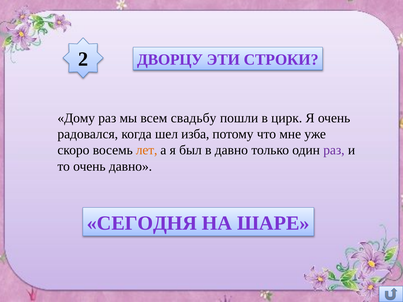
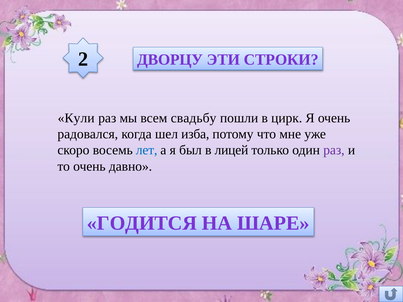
Дому: Дому -> Кули
лет colour: orange -> blue
в давно: давно -> лицей
СЕГОДНЯ: СЕГОДНЯ -> ГОДИТСЯ
